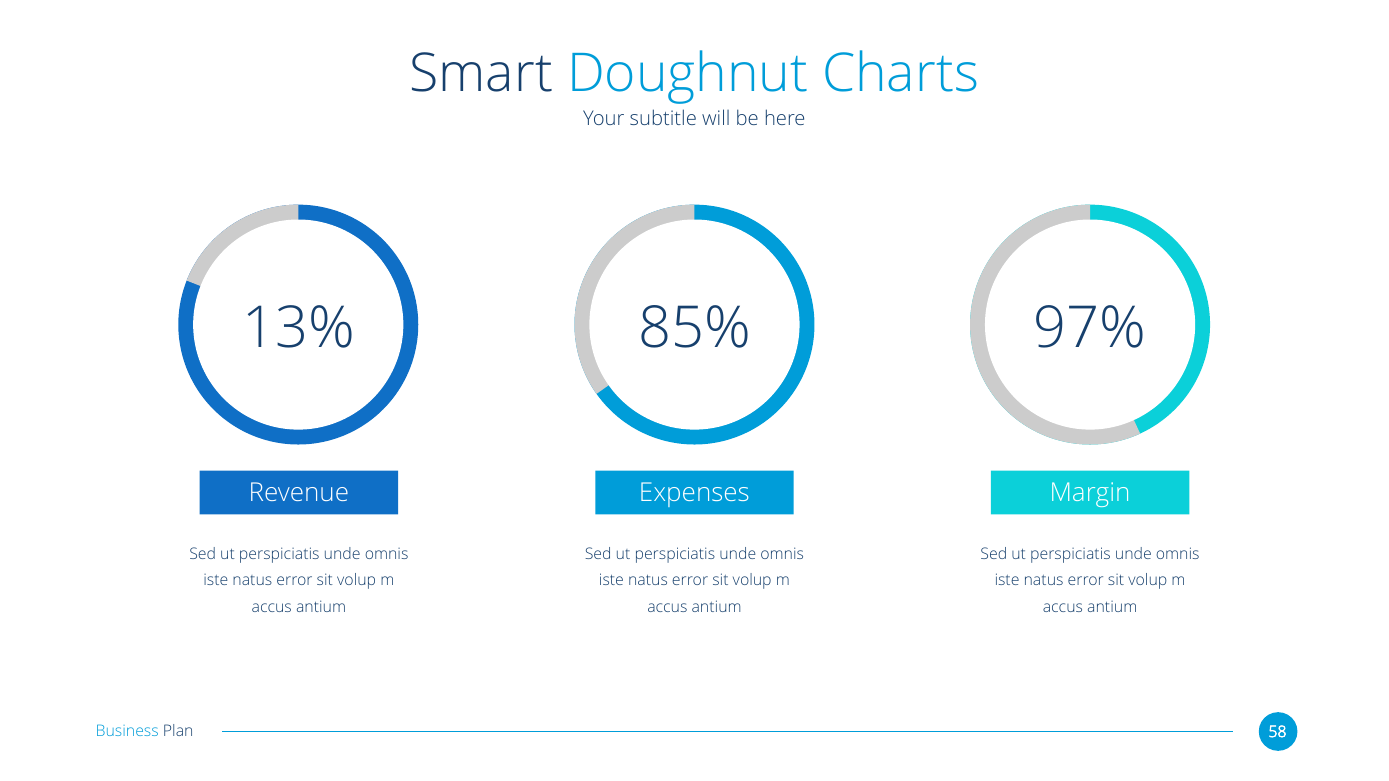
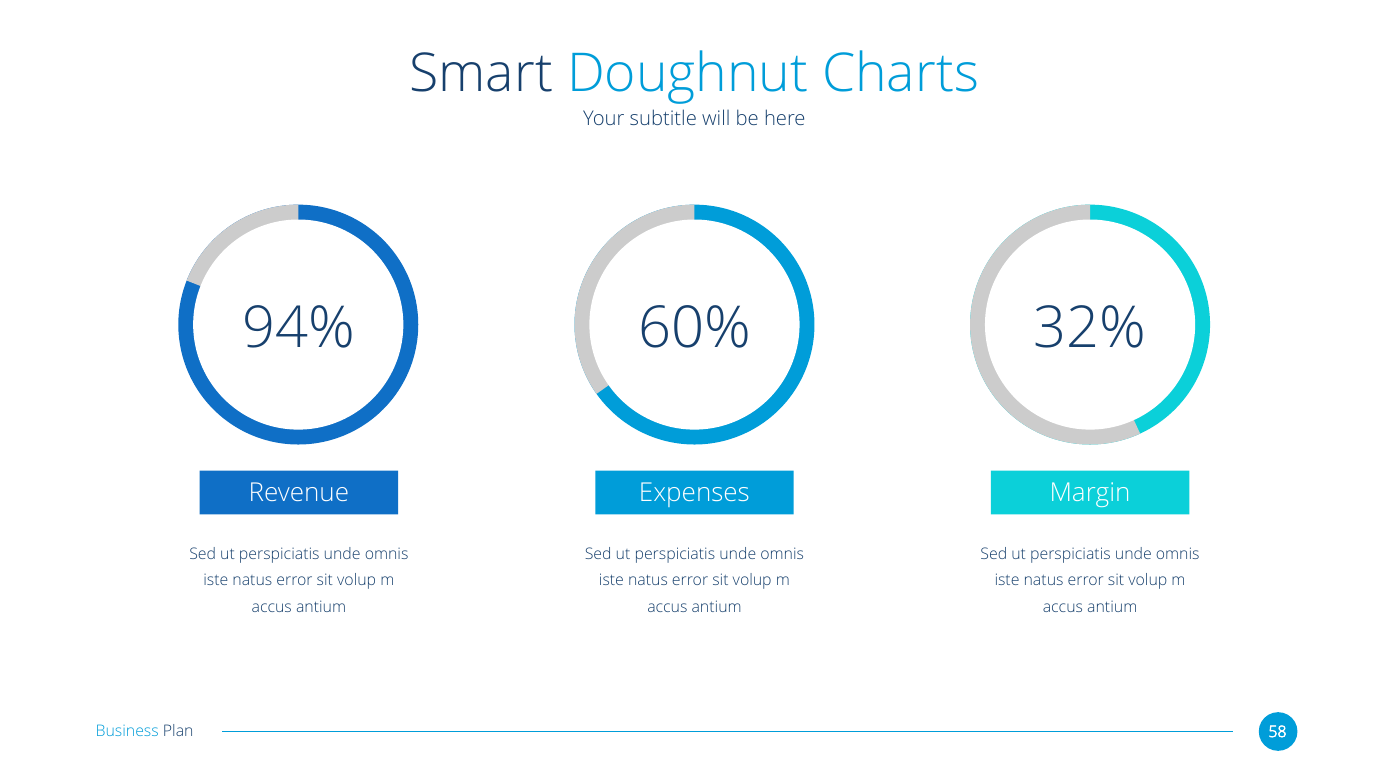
13%: 13% -> 94%
85%: 85% -> 60%
97%: 97% -> 32%
